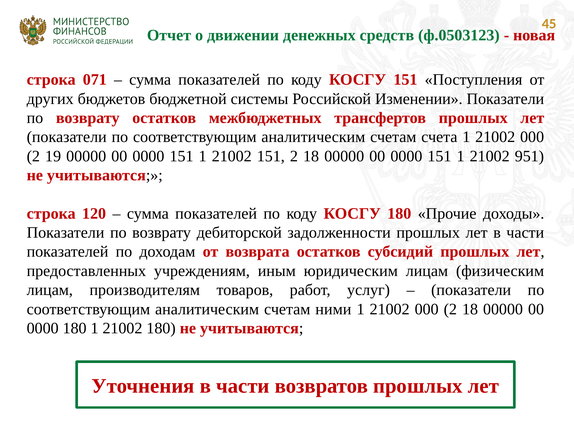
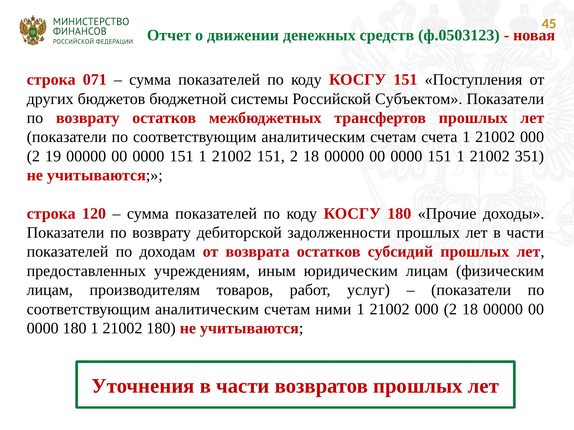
Изменении: Изменении -> Субъектом
951: 951 -> 351
